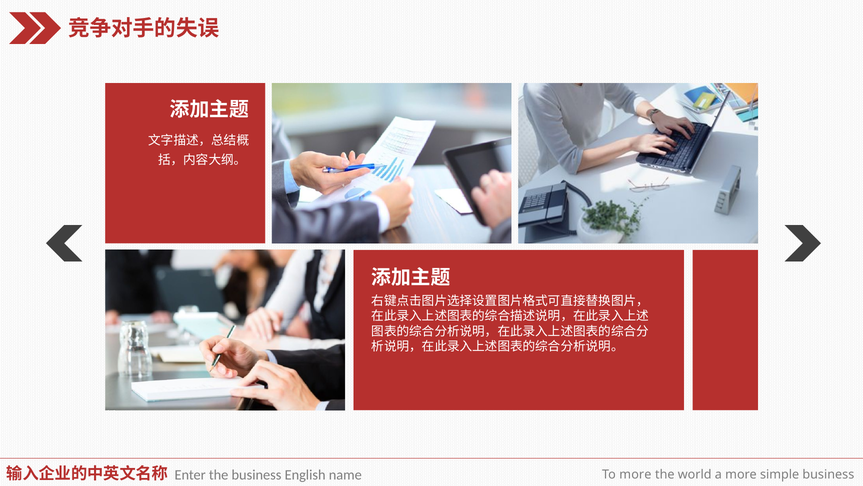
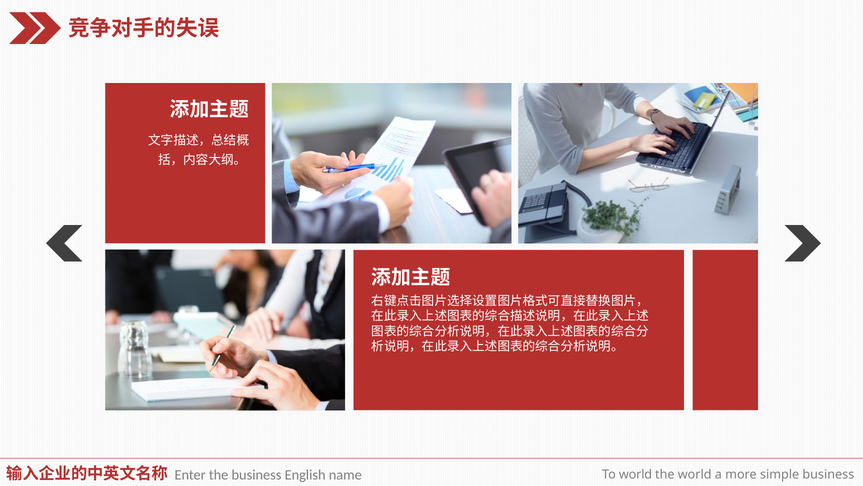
To more: more -> world
